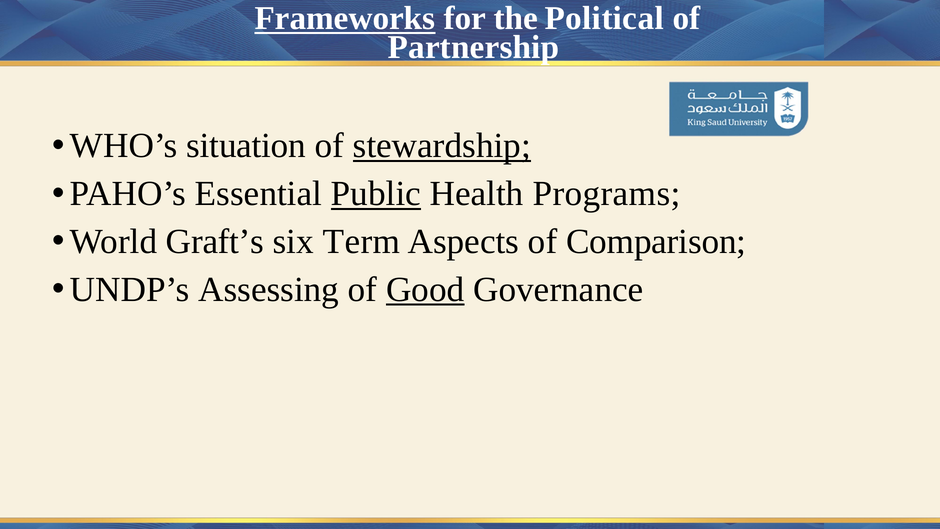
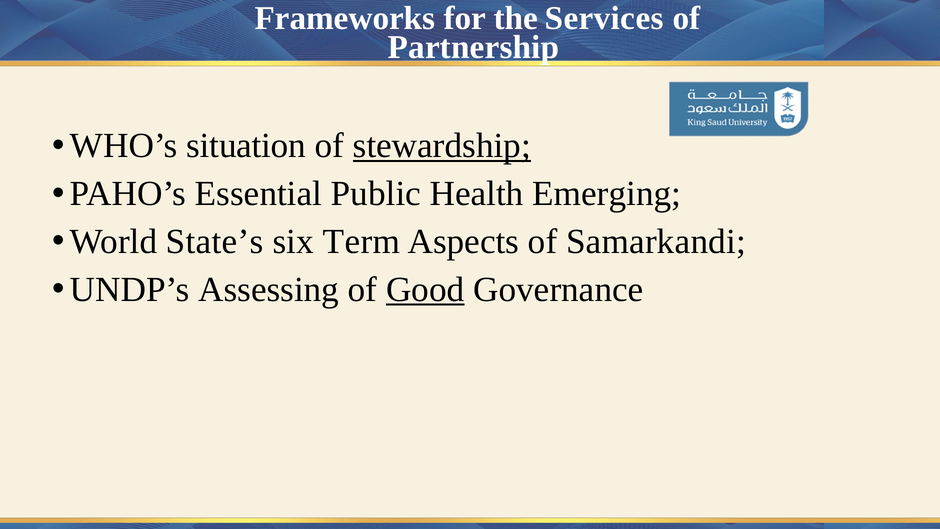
Frameworks underline: present -> none
Political: Political -> Services
Public underline: present -> none
Programs: Programs -> Emerging
Graft’s: Graft’s -> State’s
Comparison: Comparison -> Samarkandi
